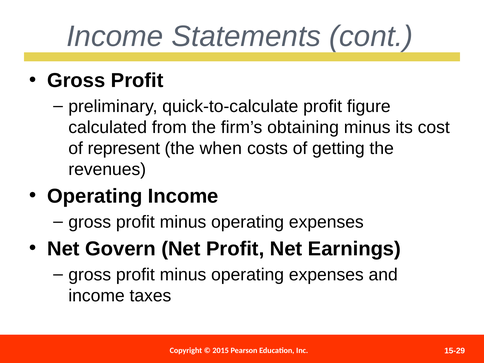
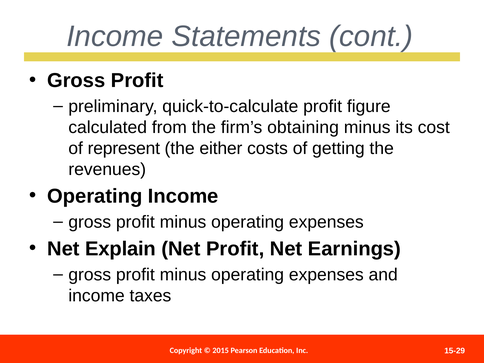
when: when -> either
Govern: Govern -> Explain
